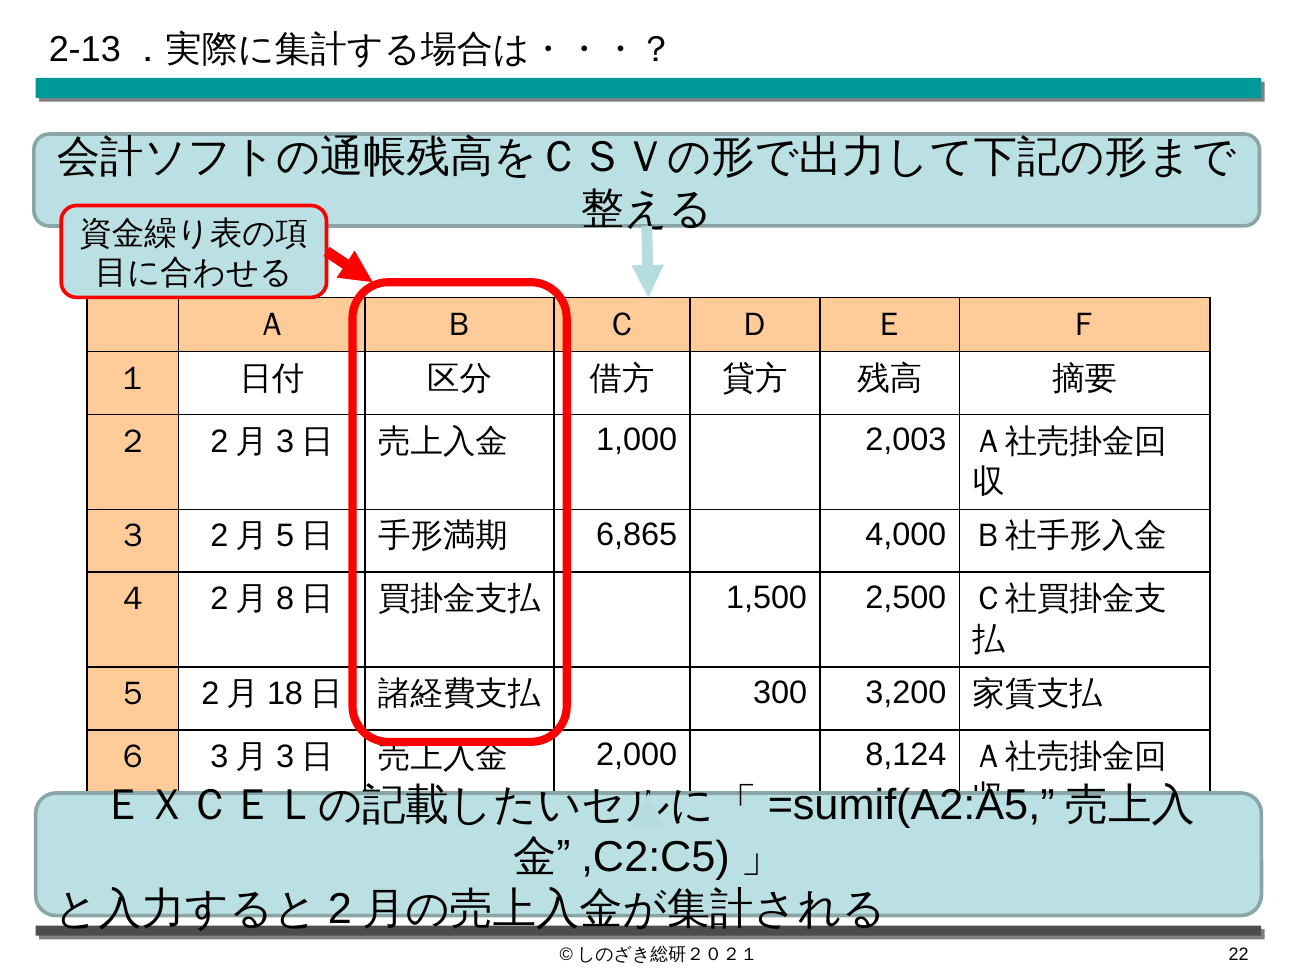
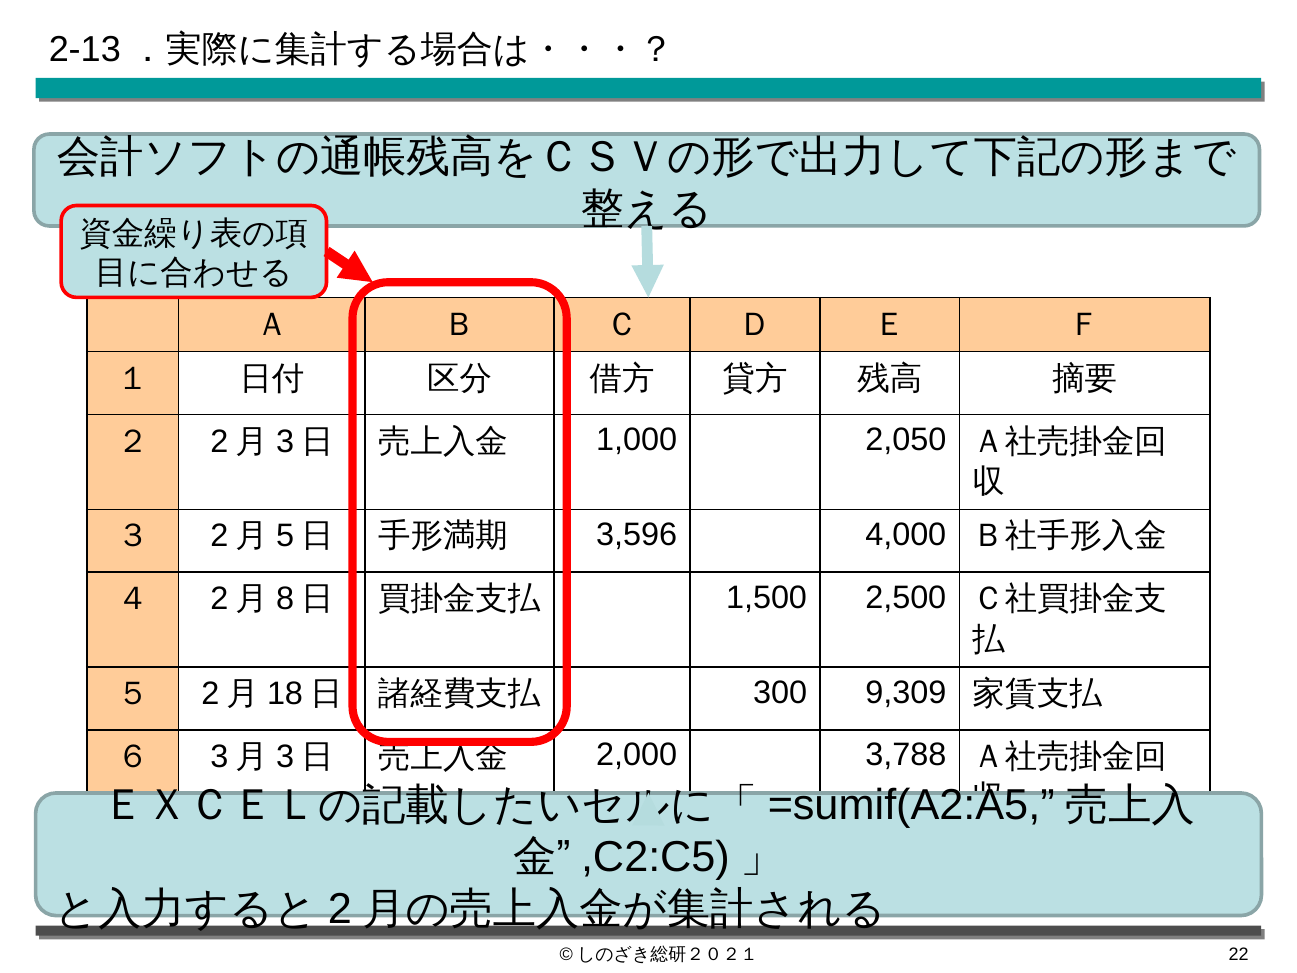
2,003: 2,003 -> 2,050
6,865: 6,865 -> 3,596
3,200: 3,200 -> 9,309
8,124: 8,124 -> 3,788
